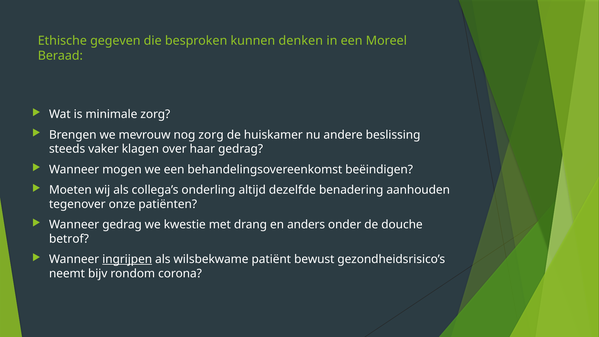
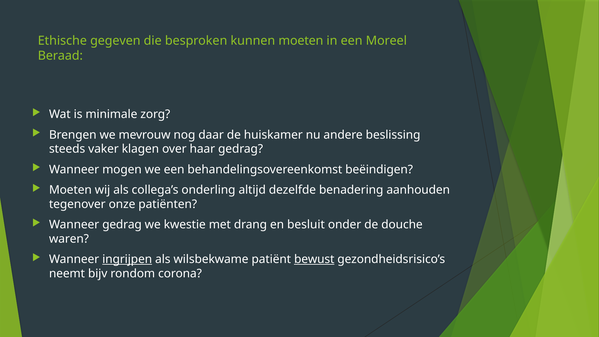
kunnen denken: denken -> moeten
nog zorg: zorg -> daar
anders: anders -> besluit
betrof: betrof -> waren
bewust underline: none -> present
